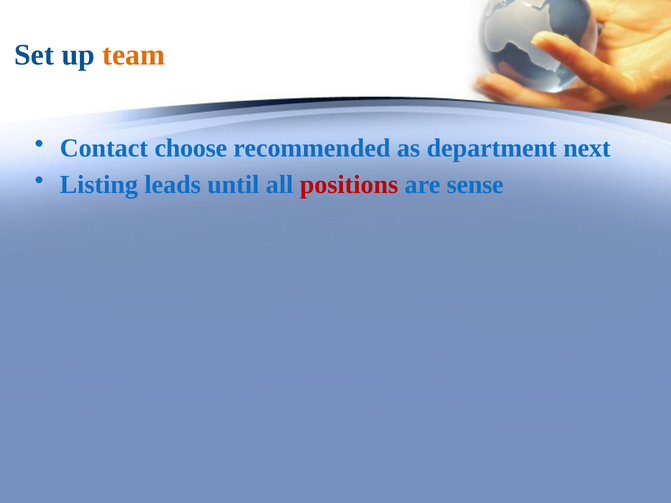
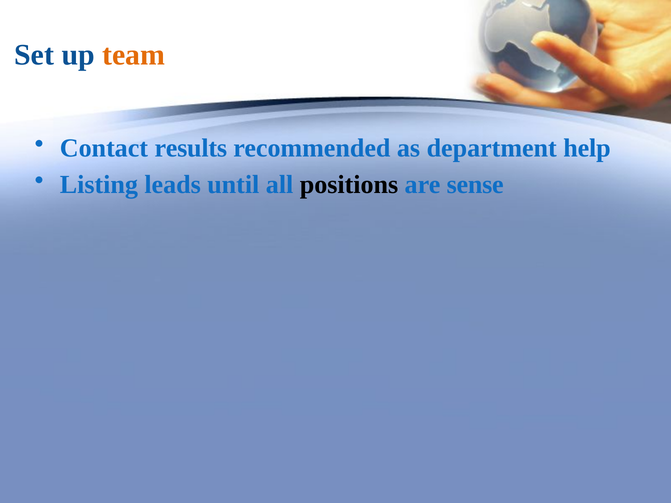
choose: choose -> results
next: next -> help
positions colour: red -> black
